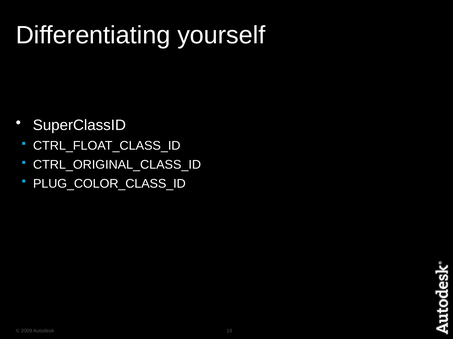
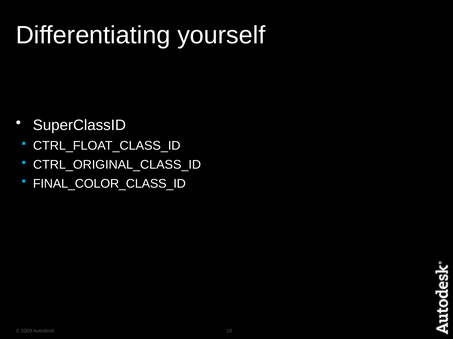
PLUG_COLOR_CLASS_ID: PLUG_COLOR_CLASS_ID -> FINAL_COLOR_CLASS_ID
